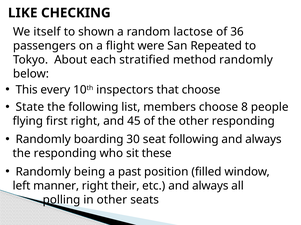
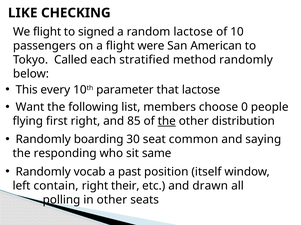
We itself: itself -> flight
shown: shown -> signed
36: 36 -> 10
Repeated: Repeated -> American
About: About -> Called
inspectors: inspectors -> parameter
that choose: choose -> lactose
State: State -> Want
8: 8 -> 0
45: 45 -> 85
the at (167, 122) underline: none -> present
other responding: responding -> distribution
seat following: following -> common
always at (263, 140): always -> saying
these: these -> same
being: being -> vocab
filled: filled -> itself
manner: manner -> contain
etc and always: always -> drawn
